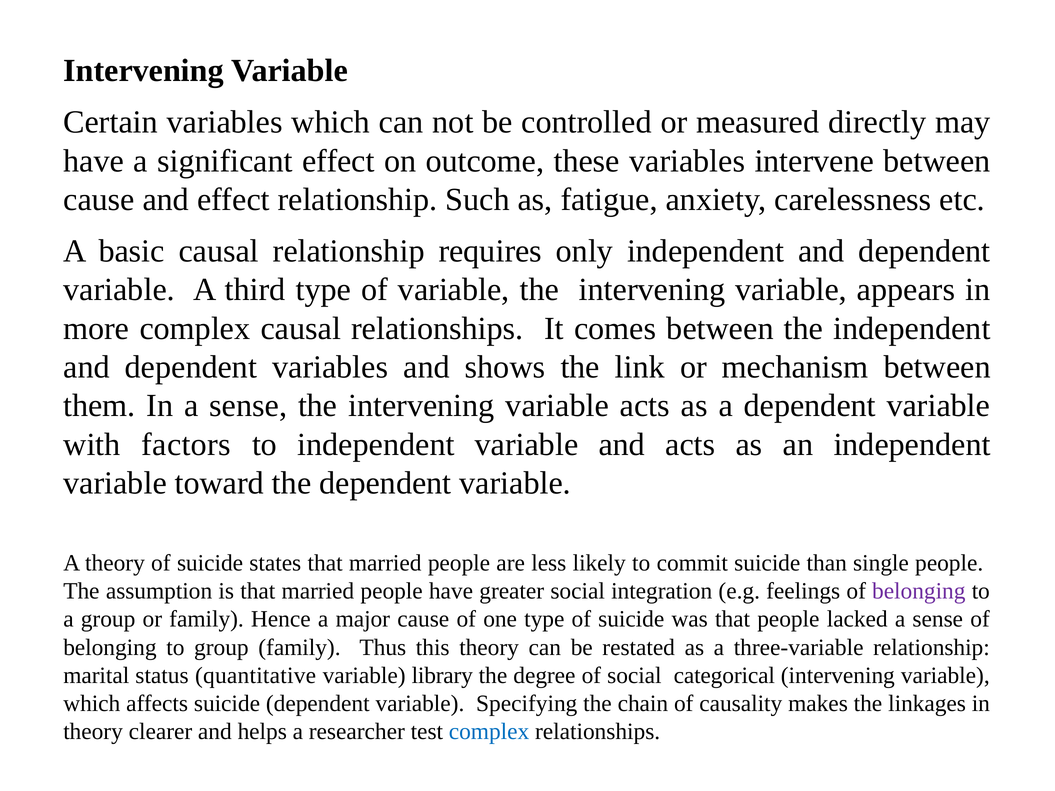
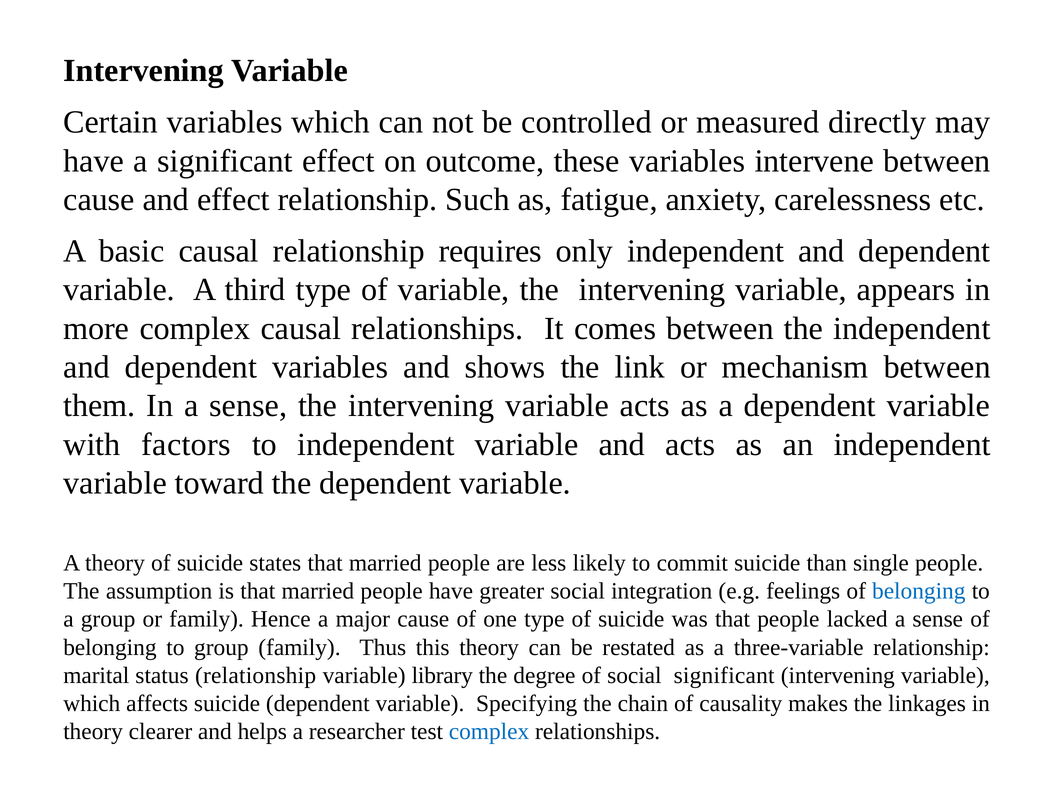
belonging at (919, 591) colour: purple -> blue
status quantitative: quantitative -> relationship
social categorical: categorical -> significant
